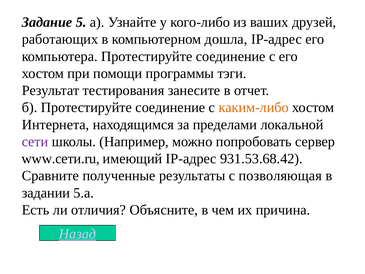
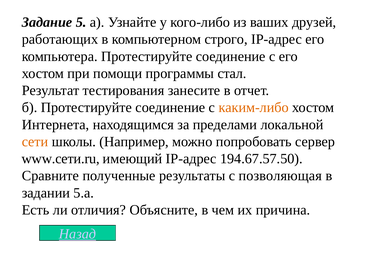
дошла: дошла -> строго
тэги: тэги -> стал
сети colour: purple -> orange
931.53.68.42: 931.53.68.42 -> 194.67.57.50
